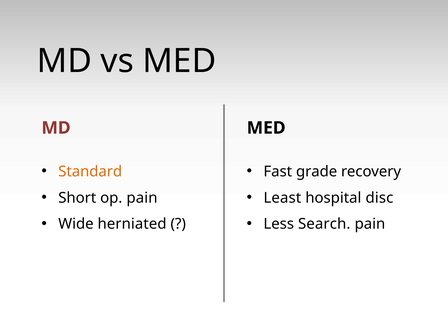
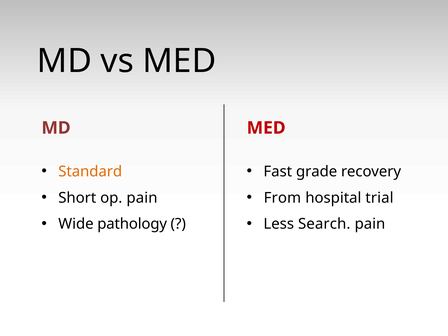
MED at (266, 128) colour: black -> red
Least: Least -> From
disc: disc -> trial
herniated: herniated -> pathology
